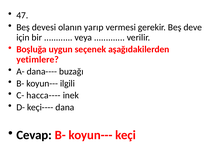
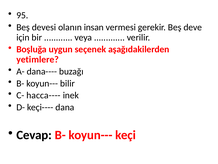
47: 47 -> 95
yarıp: yarıp -> insan
ilgili: ilgili -> bilir
